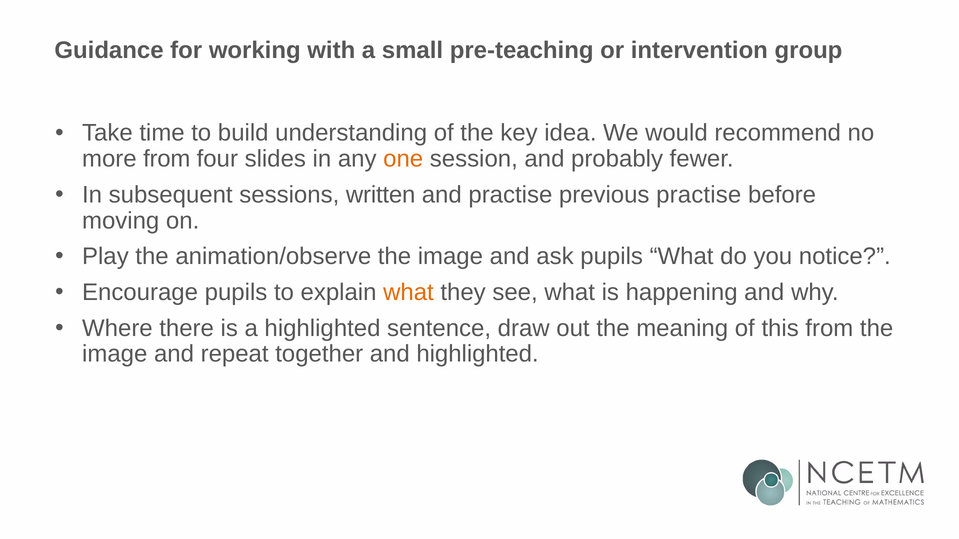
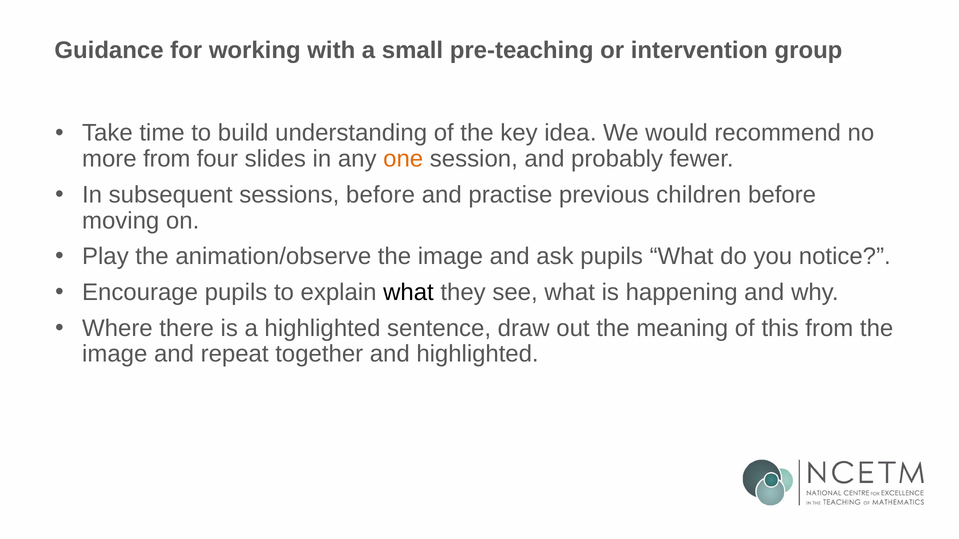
sessions written: written -> before
previous practise: practise -> children
what at (408, 293) colour: orange -> black
